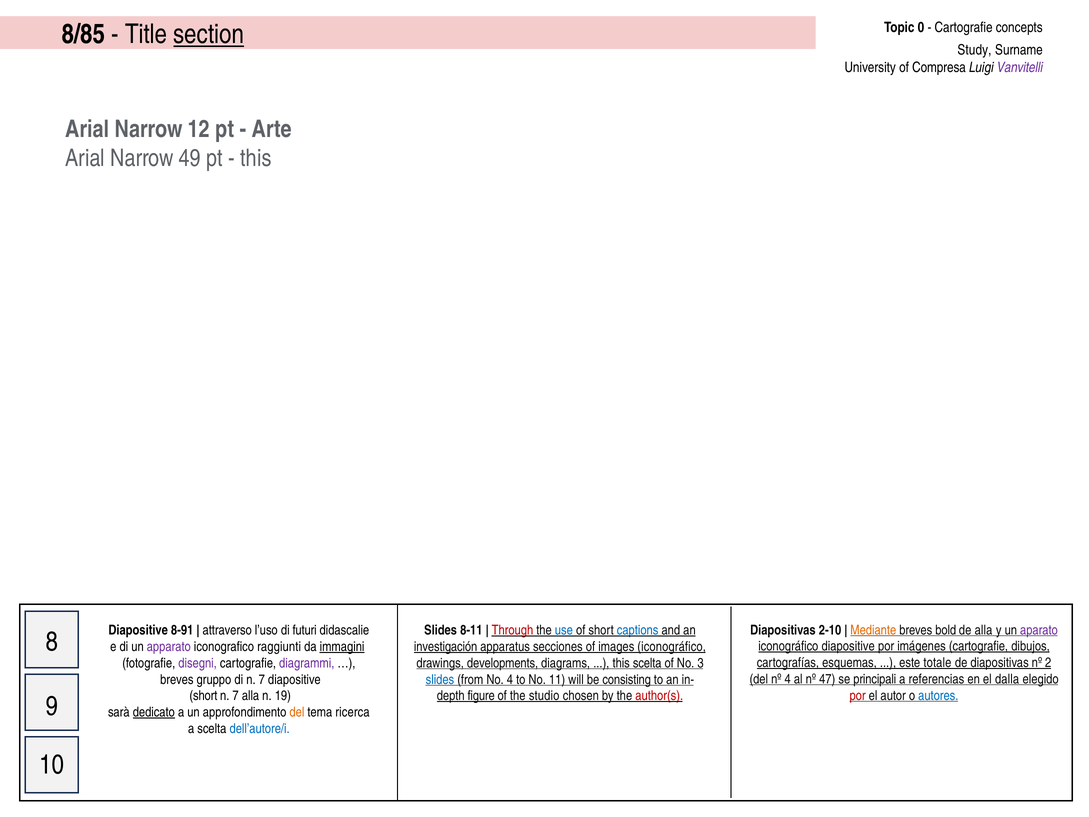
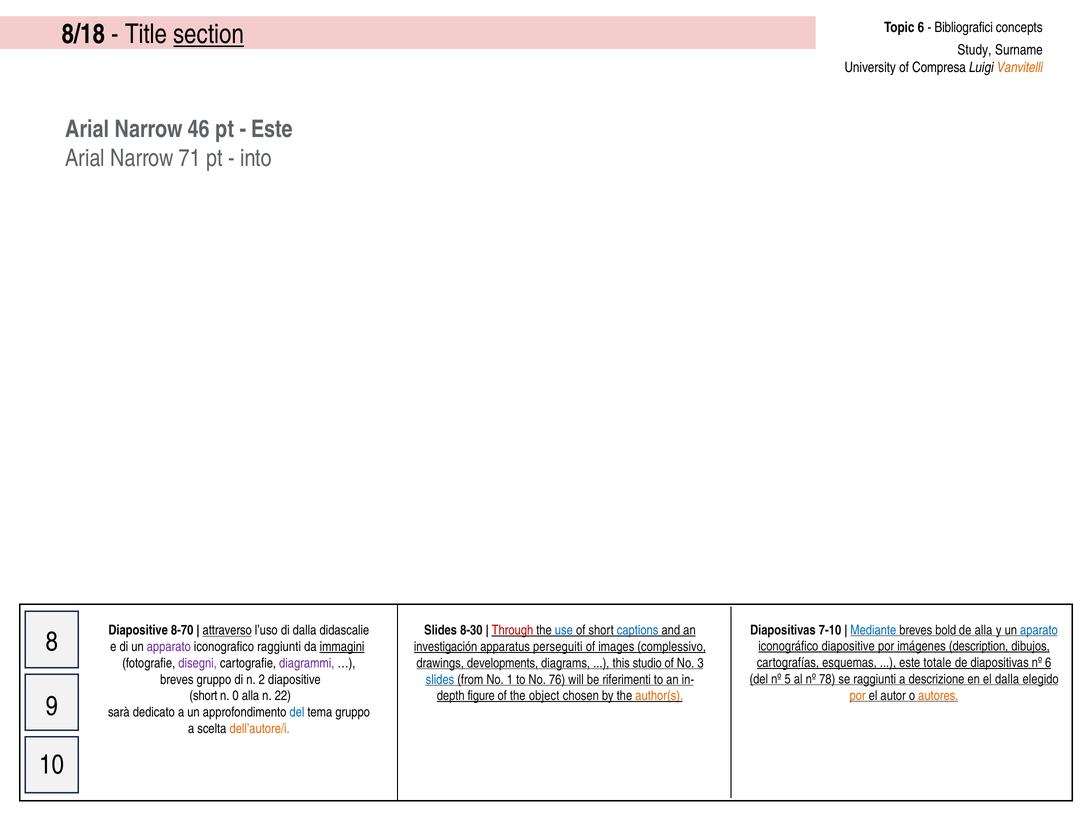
Topic 0: 0 -> 6
Cartografie at (964, 28): Cartografie -> Bibliografici
8/85: 8/85 -> 8/18
Vanvitelli colour: purple -> orange
12: 12 -> 46
Arte at (272, 129): Arte -> Este
49: 49 -> 71
this at (256, 158): this -> into
2-10: 2-10 -> 7-10
Mediante colour: orange -> blue
aparato colour: purple -> blue
8-91: 8-91 -> 8-70
attraverso underline: none -> present
di futuri: futuri -> dalla
8-11: 8-11 -> 8-30
imágenes cartografie: cartografie -> description
secciones: secciones -> perseguiti
images iconográfico: iconográfico -> complessivo
nº 2: 2 -> 6
this scelta: scelta -> studio
nº 4: 4 -> 5
47: 47 -> 78
se principali: principali -> raggiunti
referencias: referencias -> descrizione
di n 7: 7 -> 2
No 4: 4 -> 1
11: 11 -> 76
consisting: consisting -> riferimenti
por at (858, 695) colour: red -> orange
autores colour: blue -> orange
7 at (236, 696): 7 -> 0
19: 19 -> 22
studio: studio -> object
author(s colour: red -> orange
dedicato underline: present -> none
del at (297, 712) colour: orange -> blue
tema ricerca: ricerca -> gruppo
dell’autore/i colour: blue -> orange
